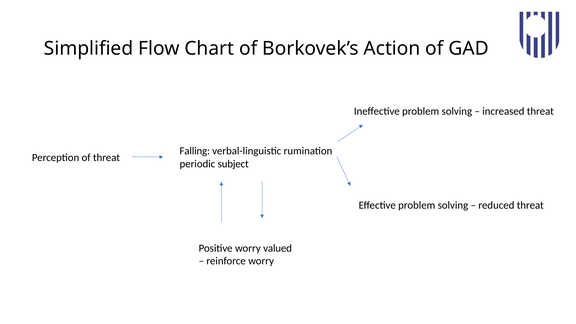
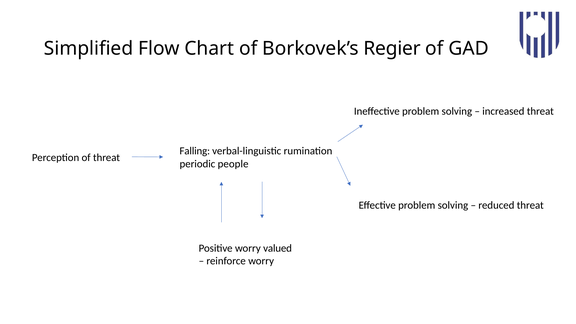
Action: Action -> Regier
subject: subject -> people
